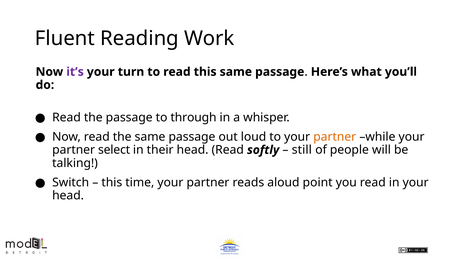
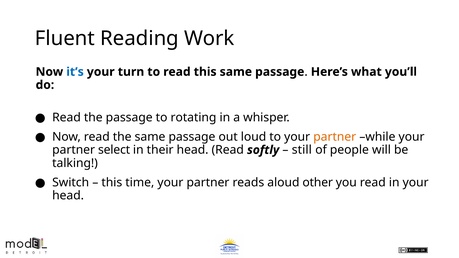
it’s colour: purple -> blue
through: through -> rotating
point: point -> other
